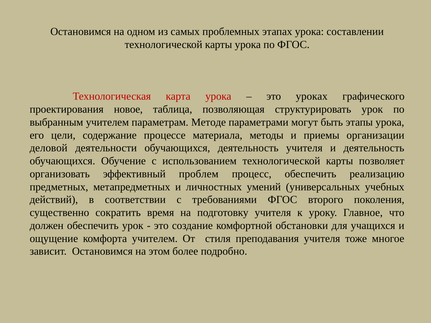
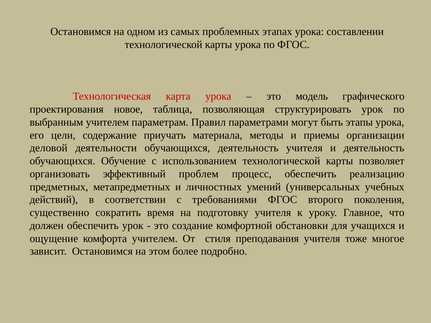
уроках: уроках -> модель
Методе: Методе -> Правил
процессе: процессе -> приучать
